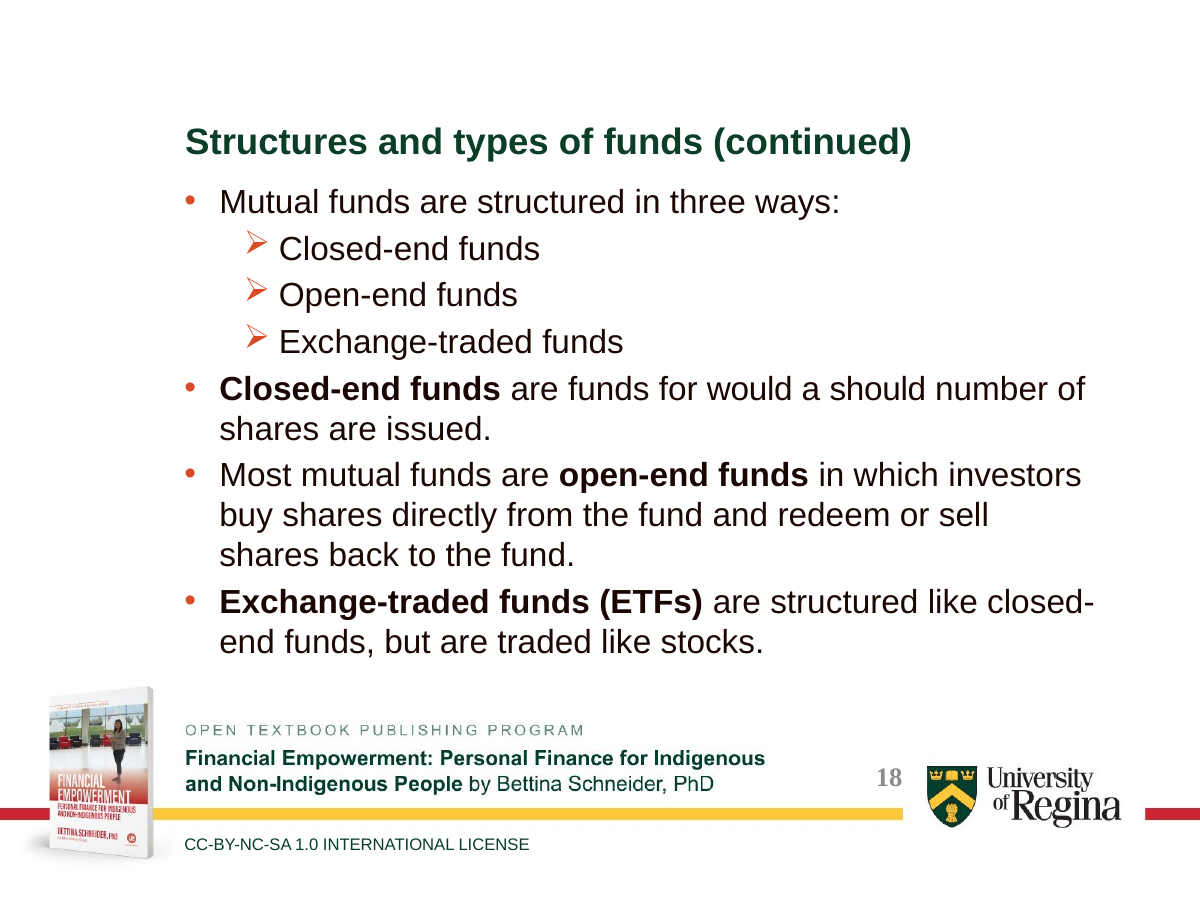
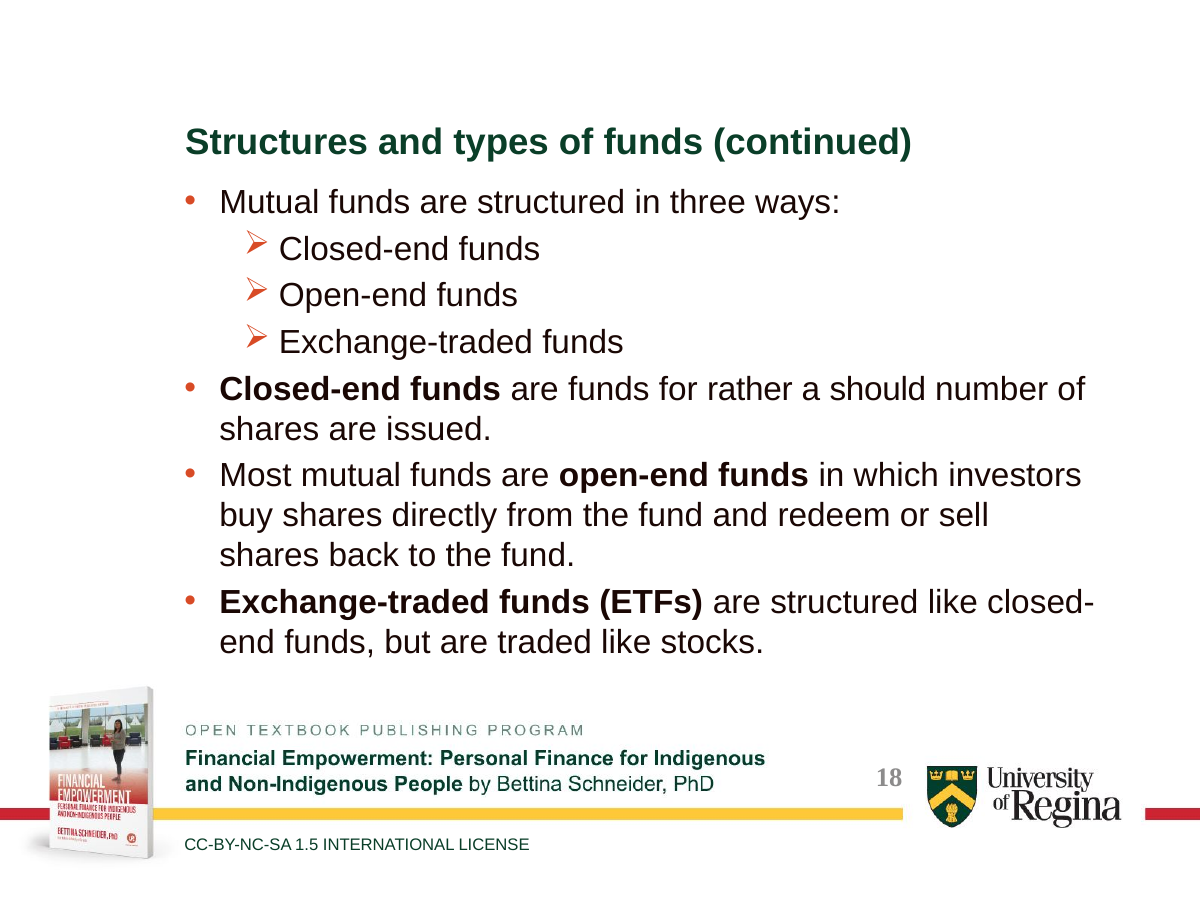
would: would -> rather
1.0: 1.0 -> 1.5
